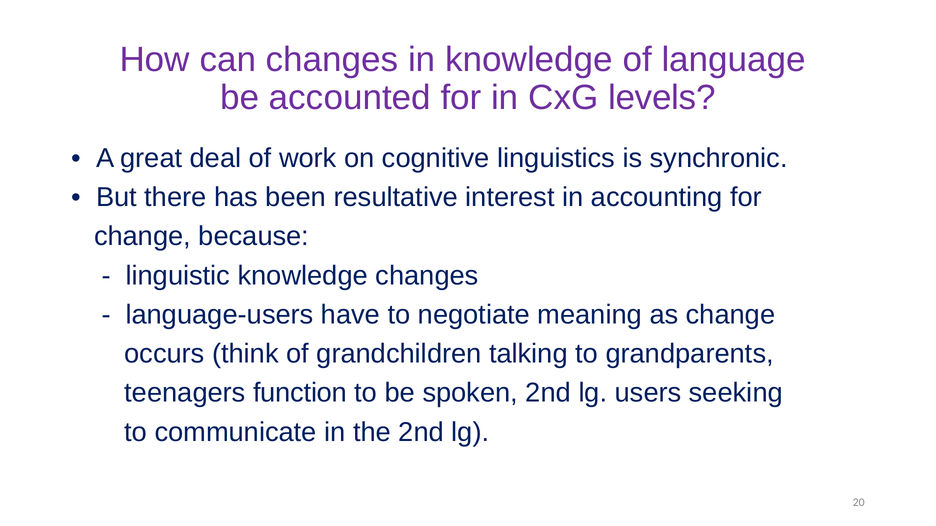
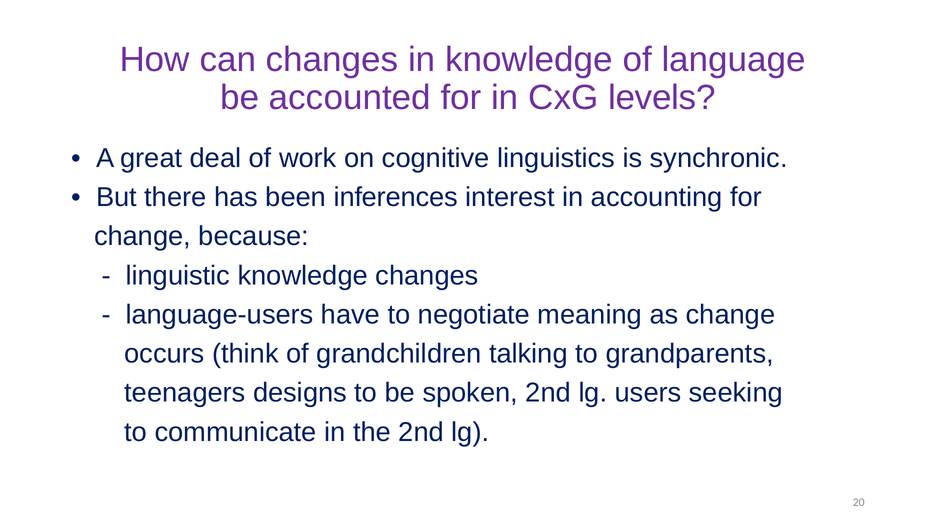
resultative: resultative -> inferences
function: function -> designs
